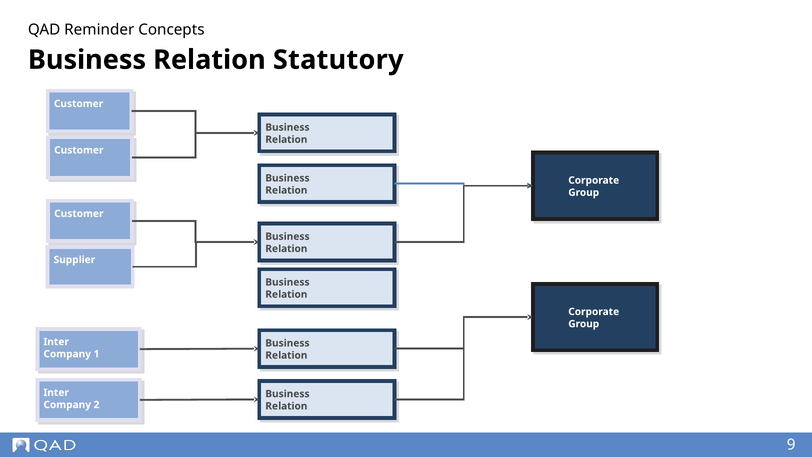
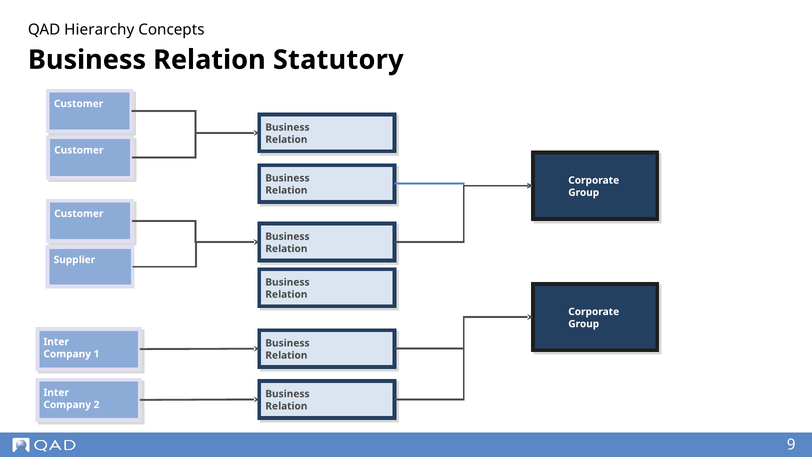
Reminder: Reminder -> Hierarchy
